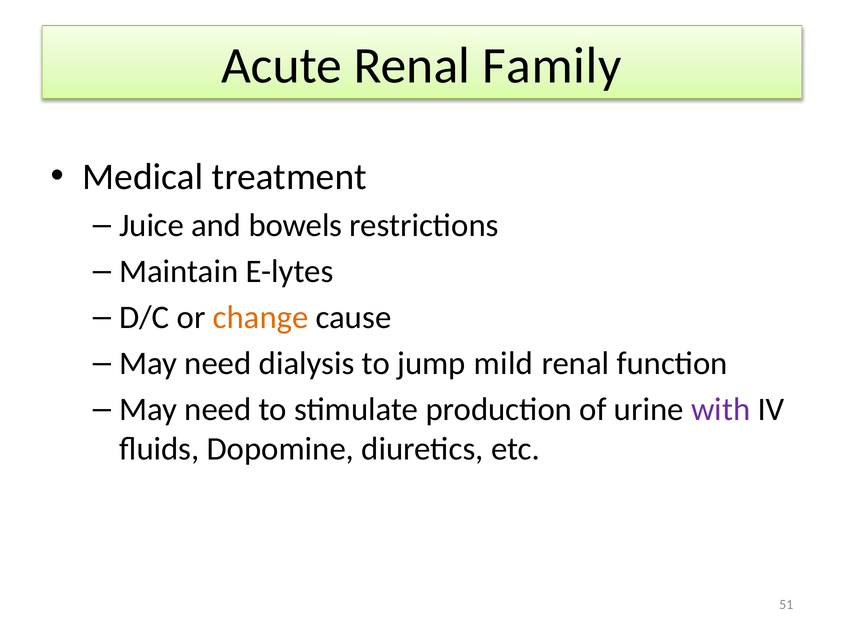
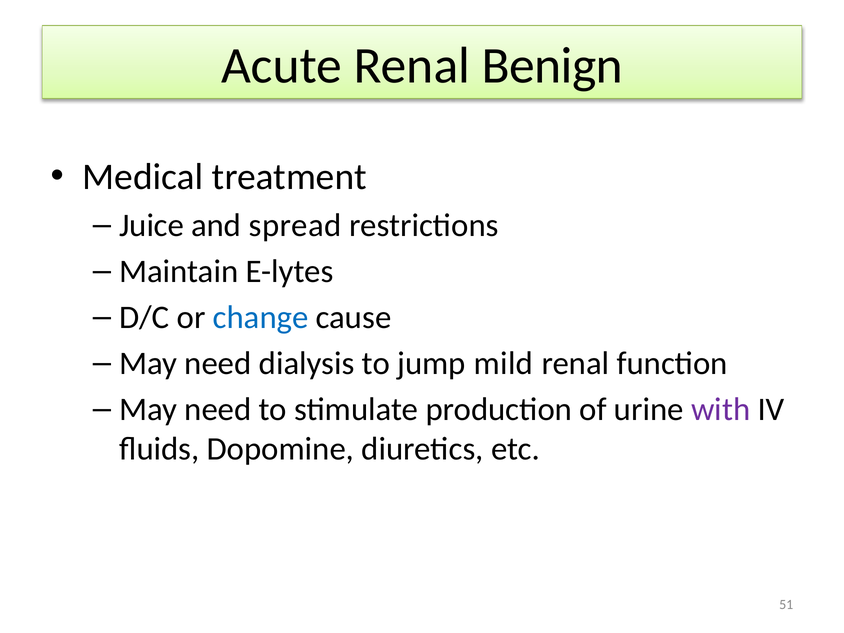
Family: Family -> Benign
bowels: bowels -> spread
change colour: orange -> blue
